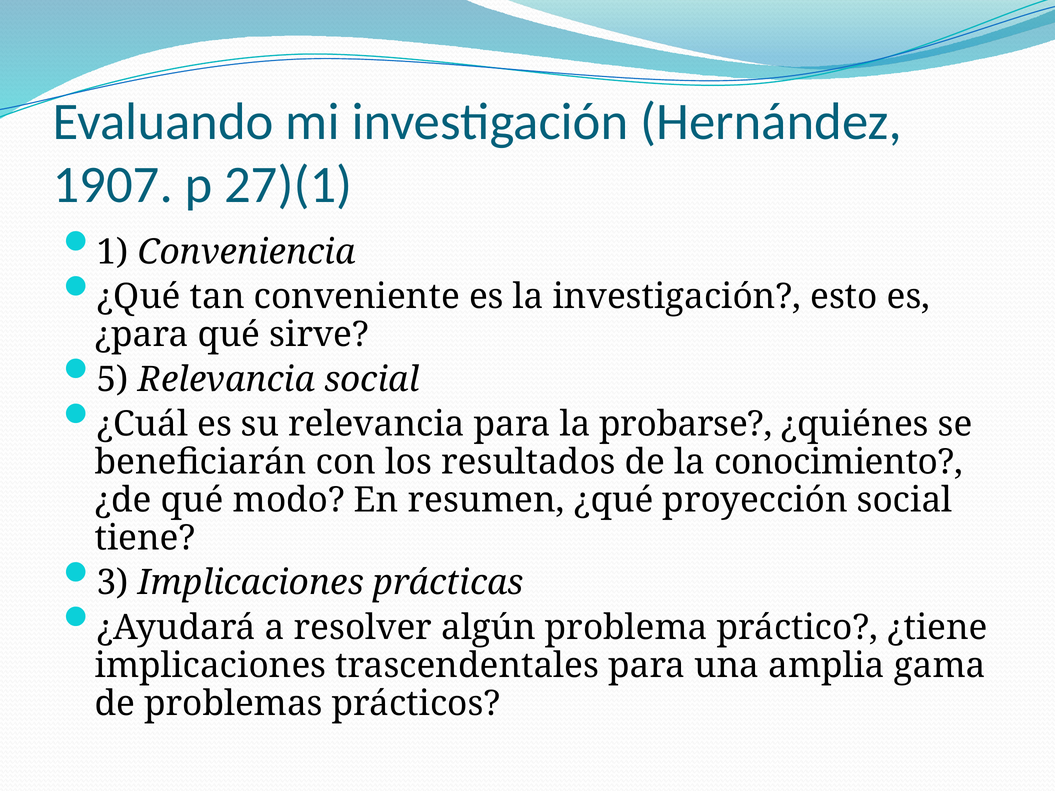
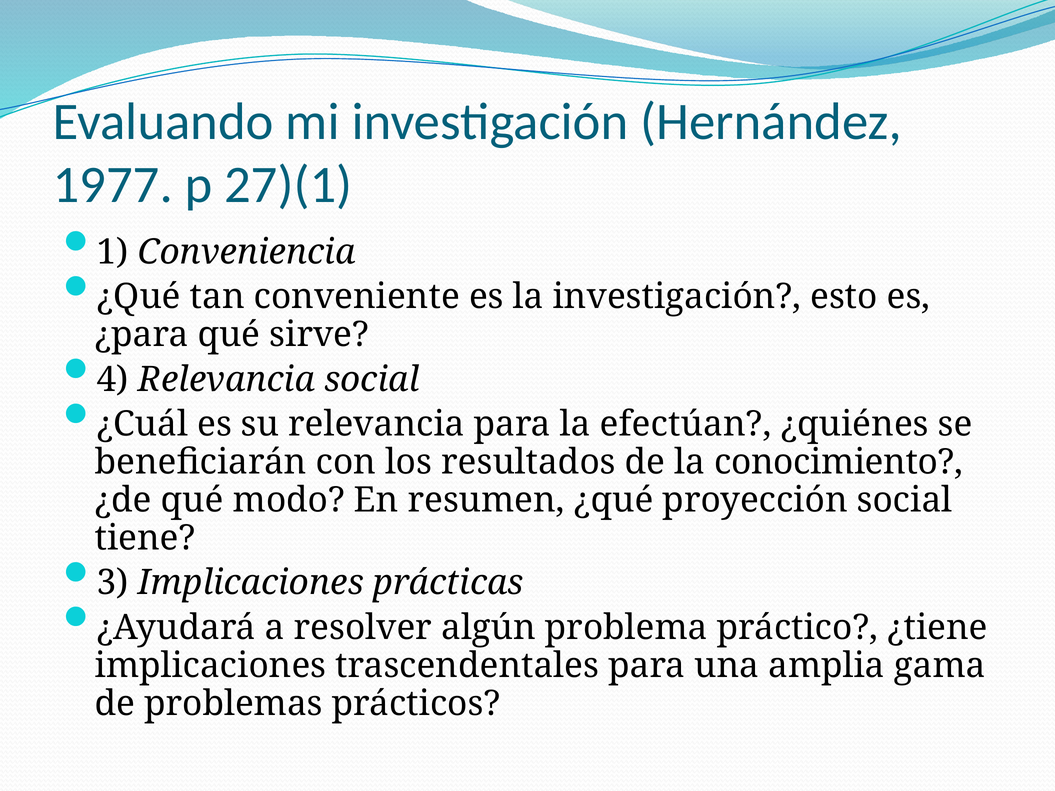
1907: 1907 -> 1977
5: 5 -> 4
probarse: probarse -> efectúan
